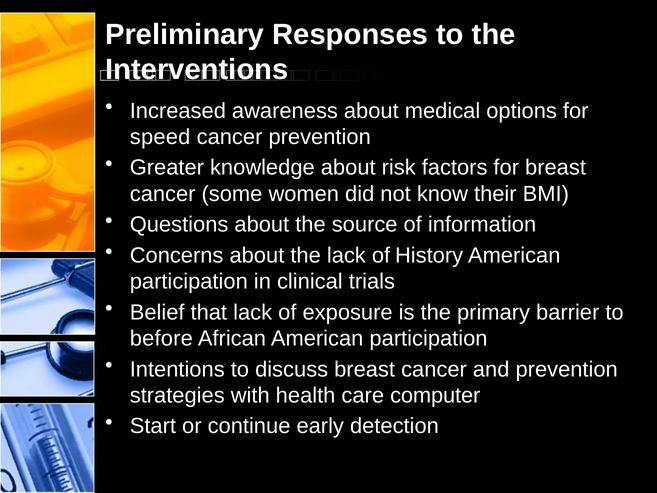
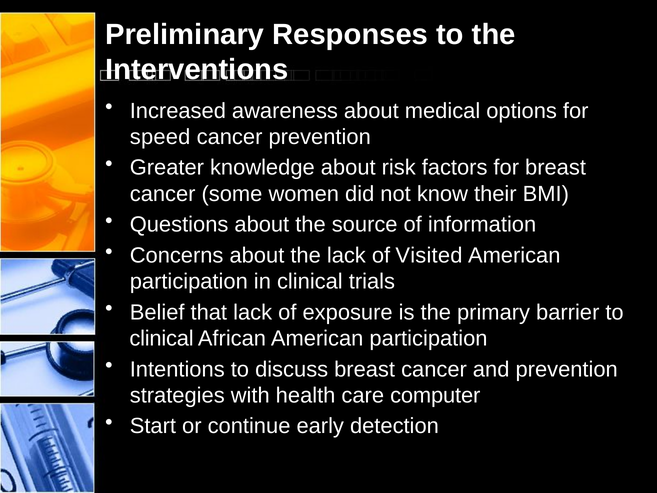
History: History -> Visited
before at (161, 338): before -> clinical
